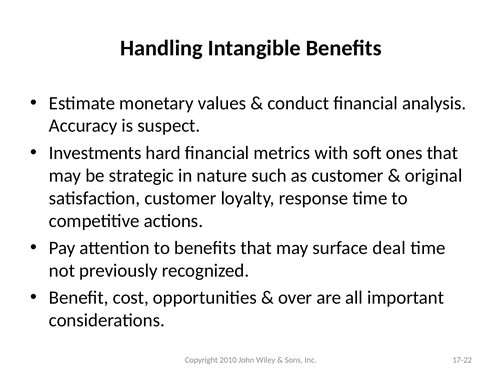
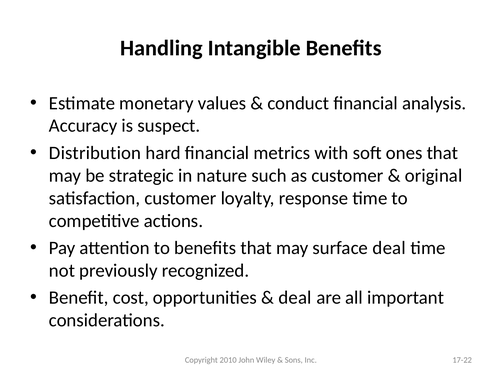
Investments: Investments -> Distribution
over at (295, 297): over -> deal
